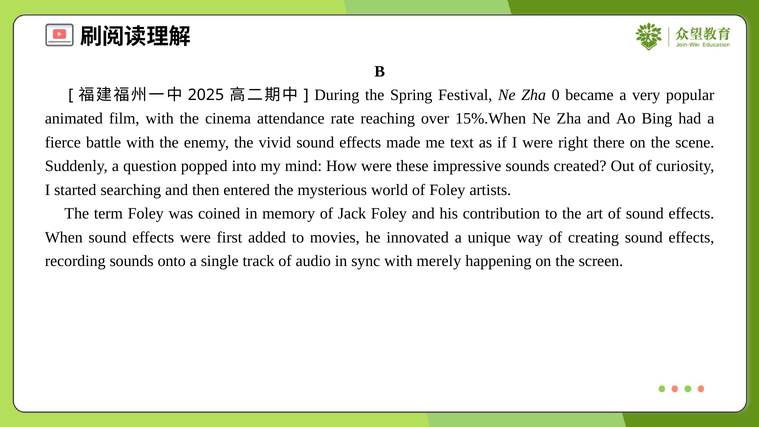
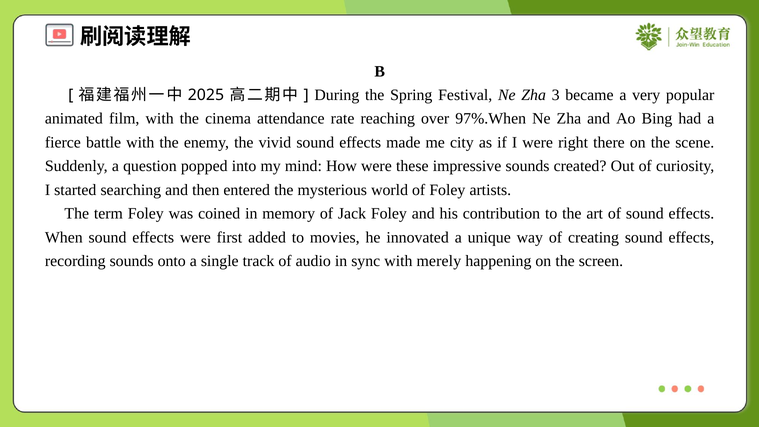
0: 0 -> 3
15%.When: 15%.When -> 97%.When
text: text -> city
